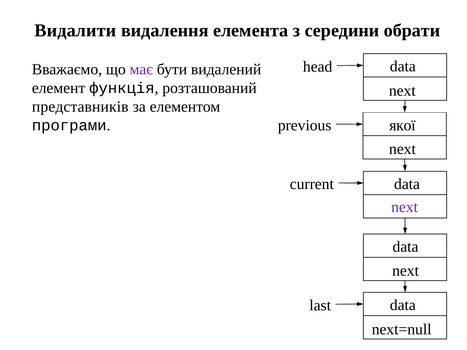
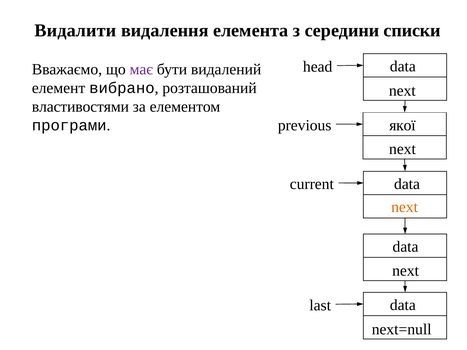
обрати: обрати -> списки
функція: функція -> вибрано
представників: представників -> властивостями
next at (405, 207) colour: purple -> orange
